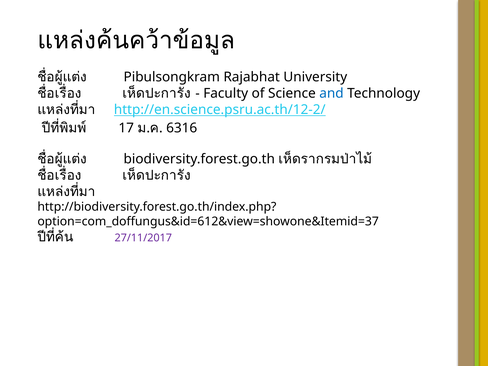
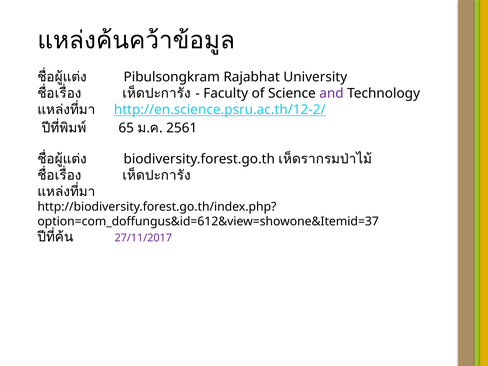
and colour: blue -> purple
17: 17 -> 65
6316: 6316 -> 2561
